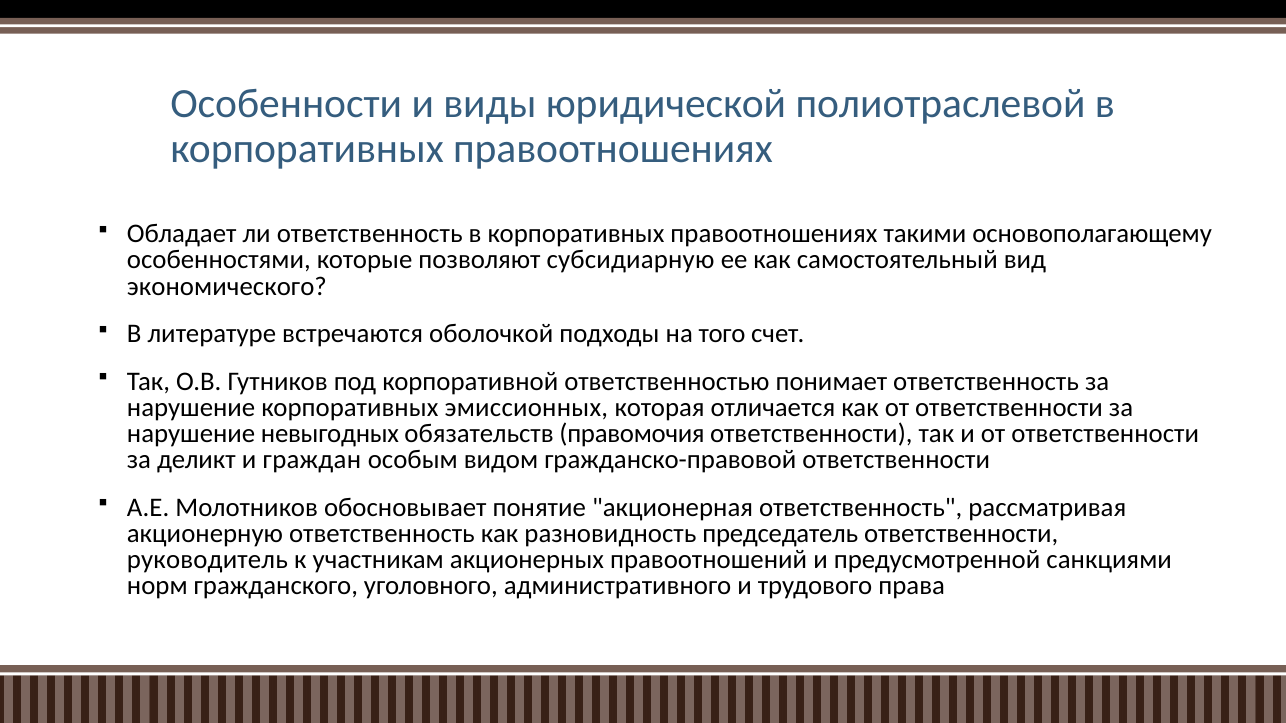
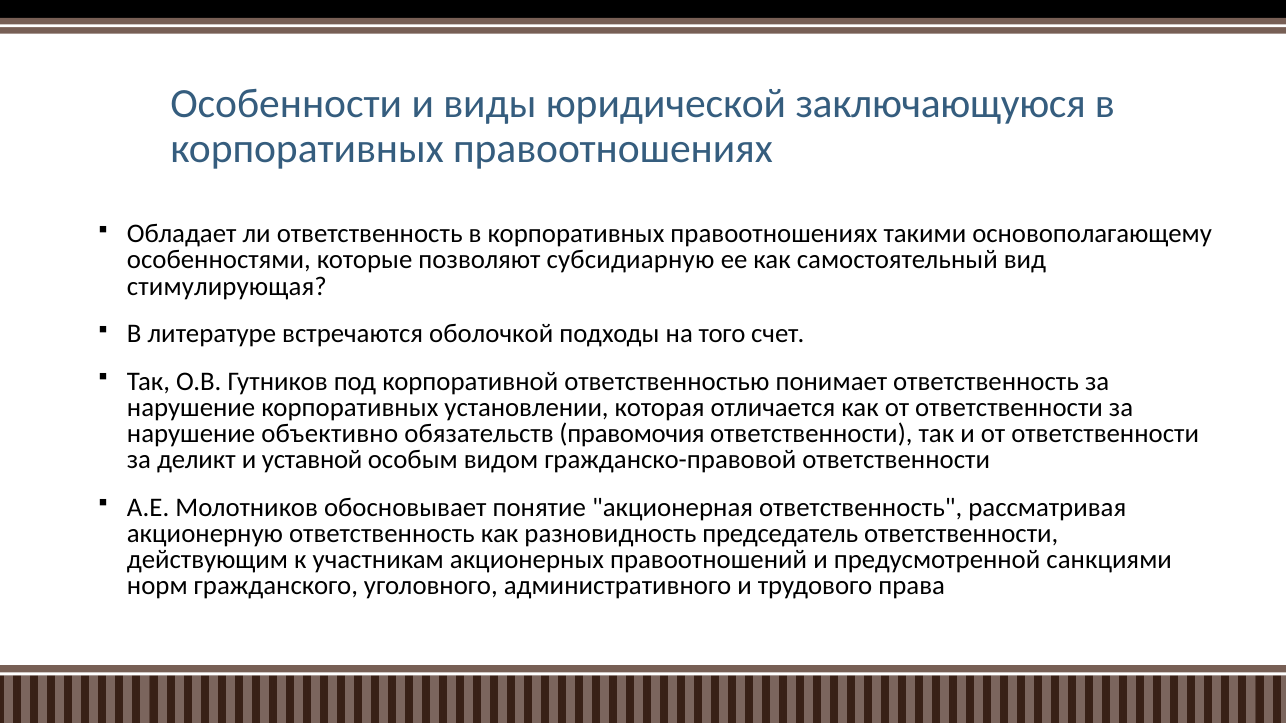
полиотраслевой: полиотраслевой -> заключающуюся
экономического: экономического -> стимулирующая
эмиссионных: эмиссионных -> установлении
невыгодных: невыгодных -> объективно
граждан: граждан -> уставной
руководитель: руководитель -> действующим
